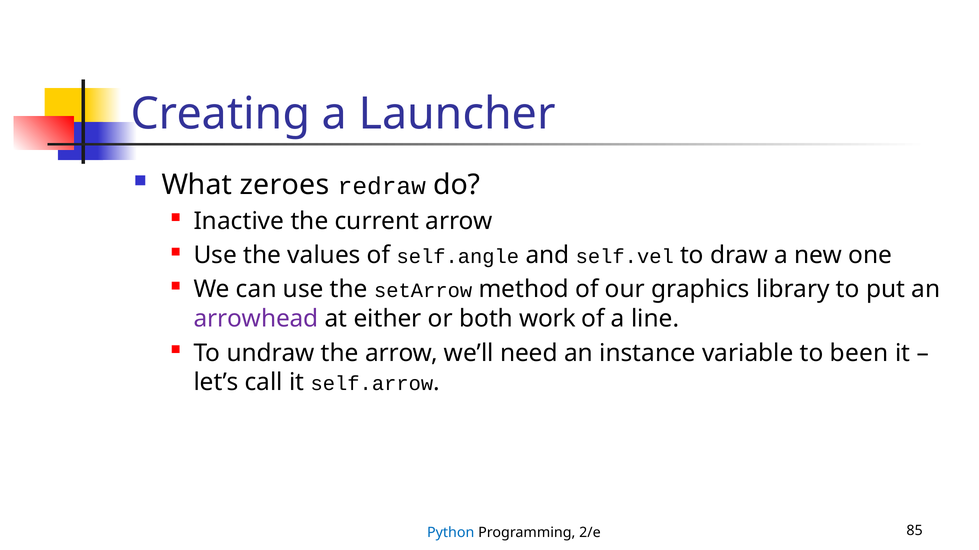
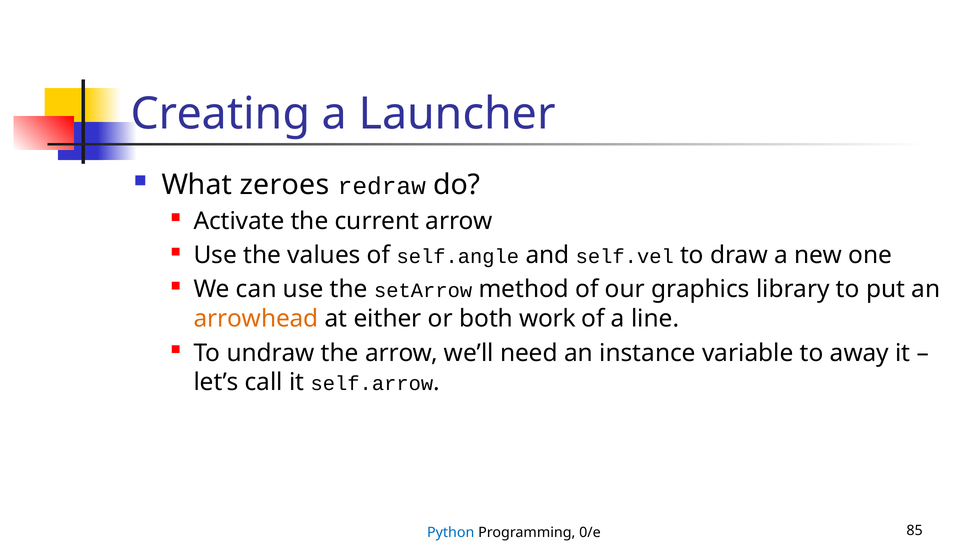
Inactive: Inactive -> Activate
arrowhead colour: purple -> orange
been: been -> away
2/e: 2/e -> 0/e
